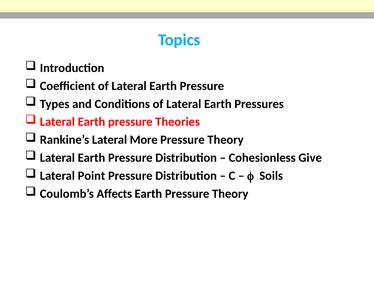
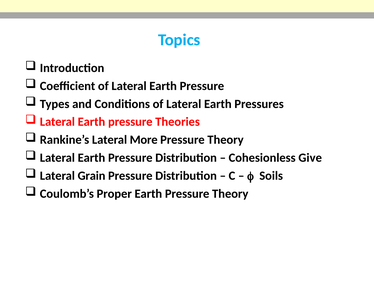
Point: Point -> Grain
Affects: Affects -> Proper
